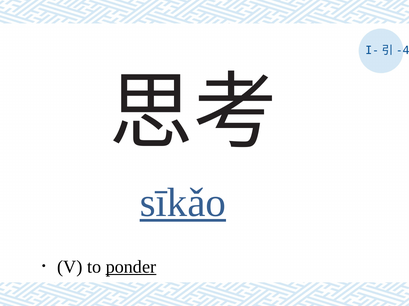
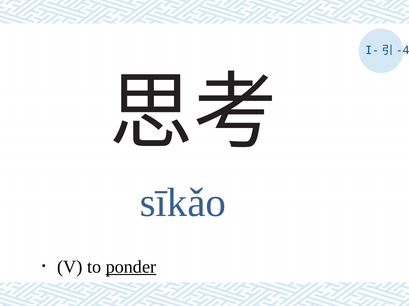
sīkǎo underline: present -> none
